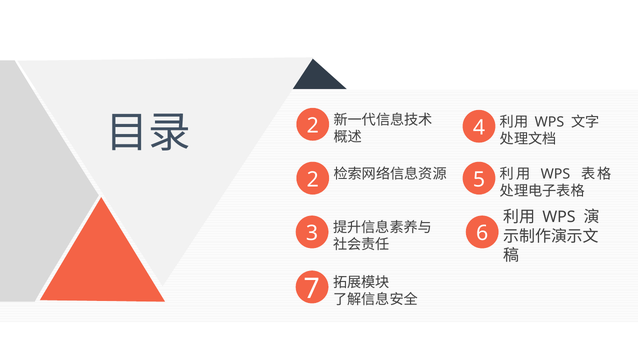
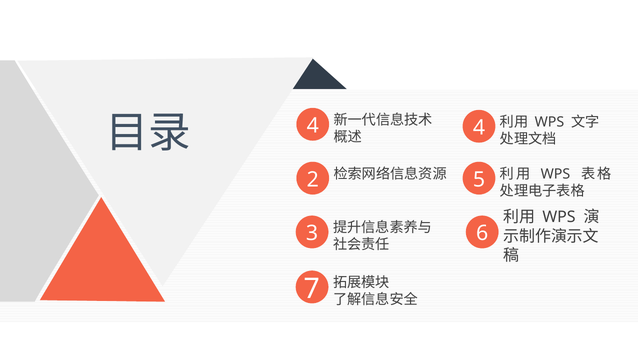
2 at (313, 126): 2 -> 4
